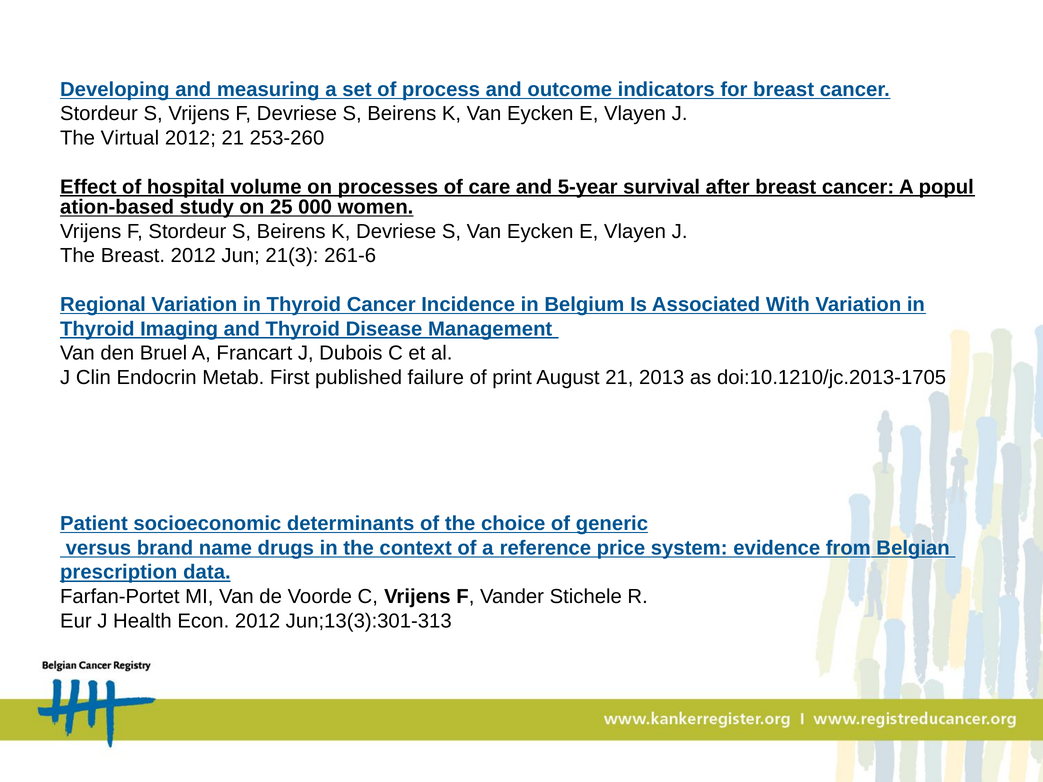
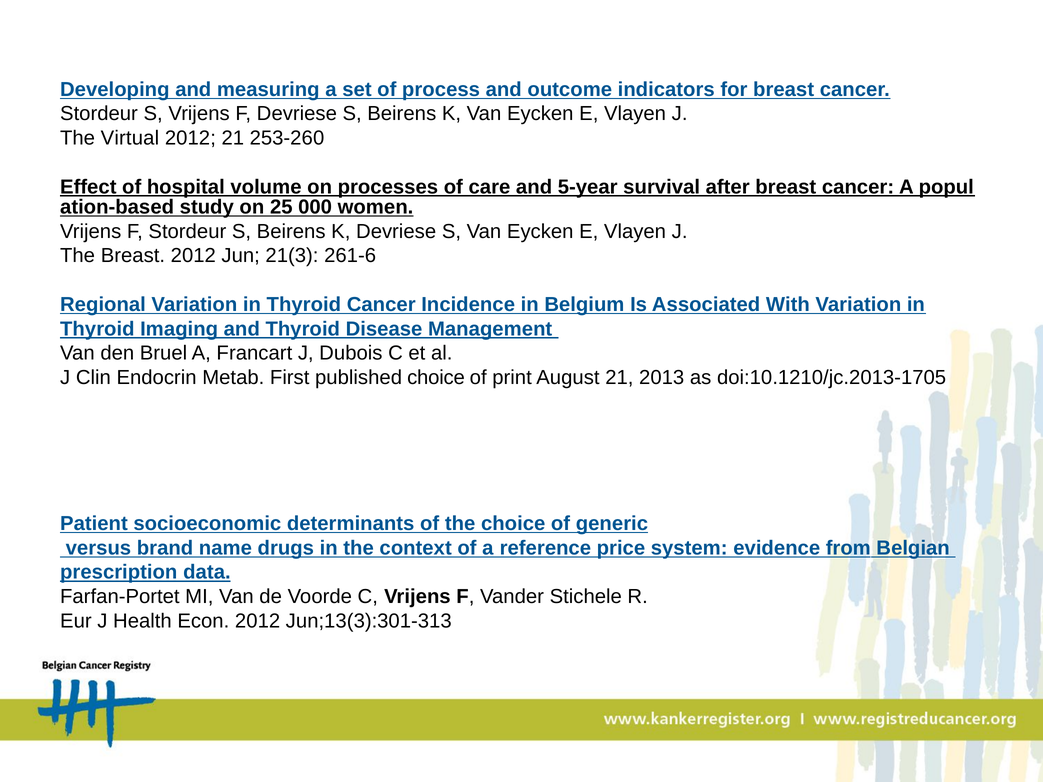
published failure: failure -> choice
